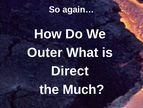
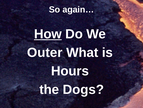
How underline: none -> present
Direct: Direct -> Hours
Much: Much -> Dogs
